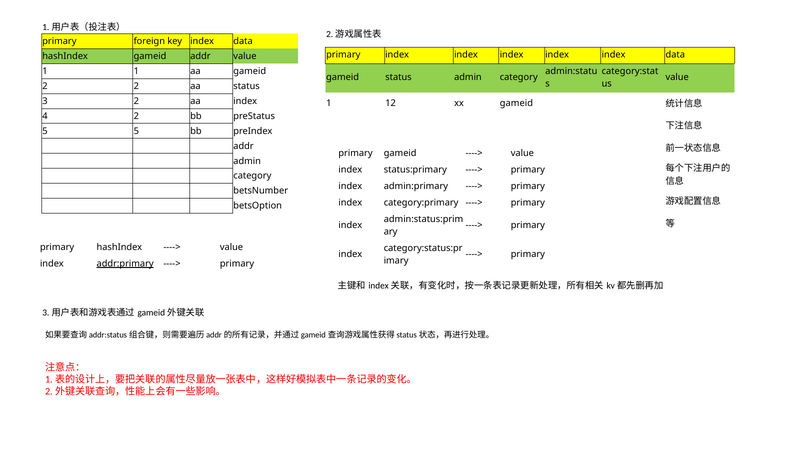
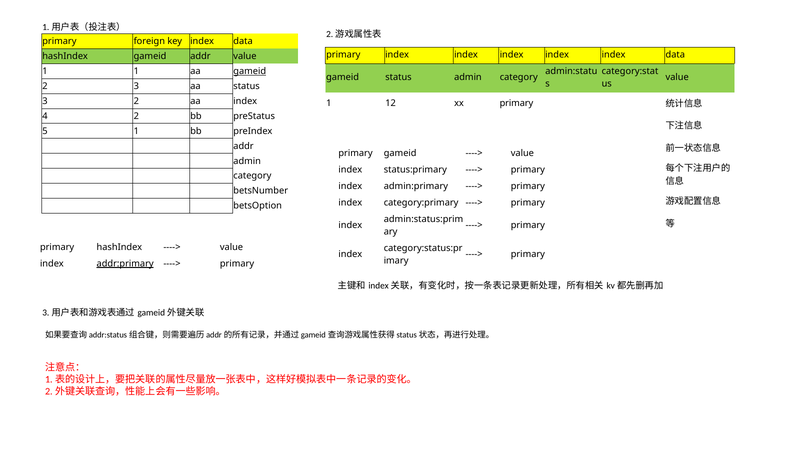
gameid at (250, 71) underline: none -> present
2 2: 2 -> 3
xx gameid: gameid -> primary
5 5: 5 -> 1
